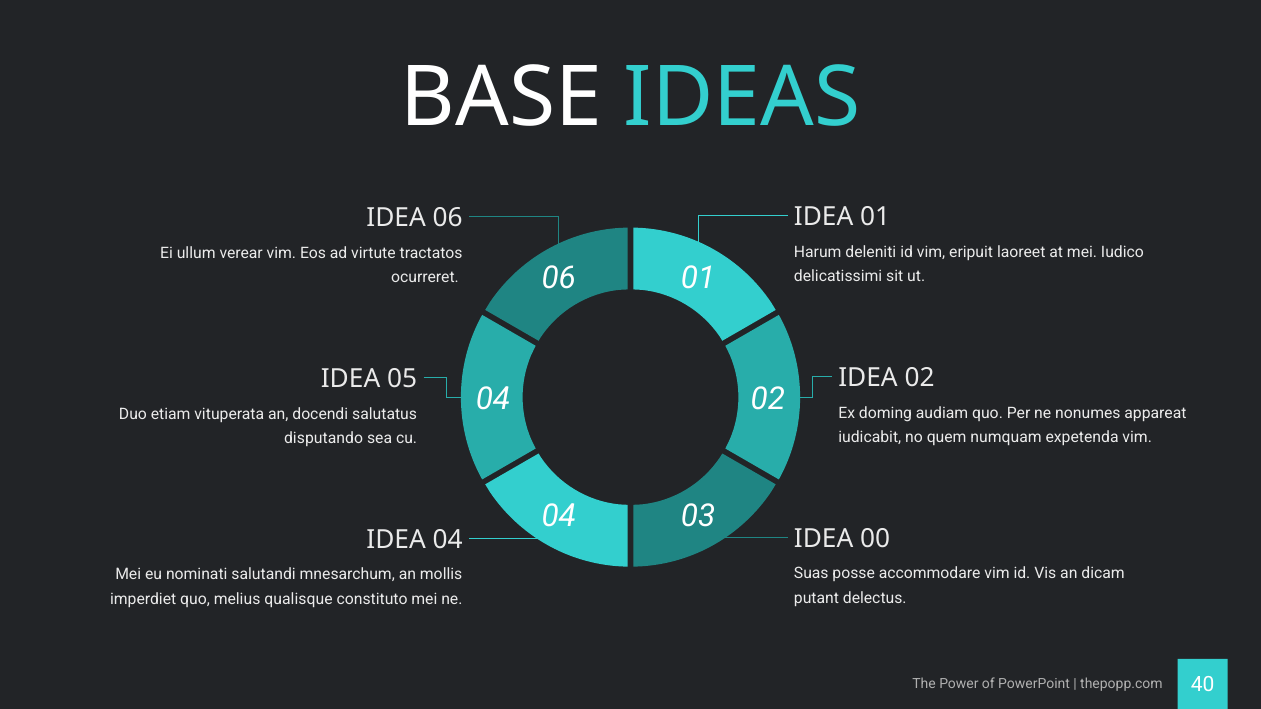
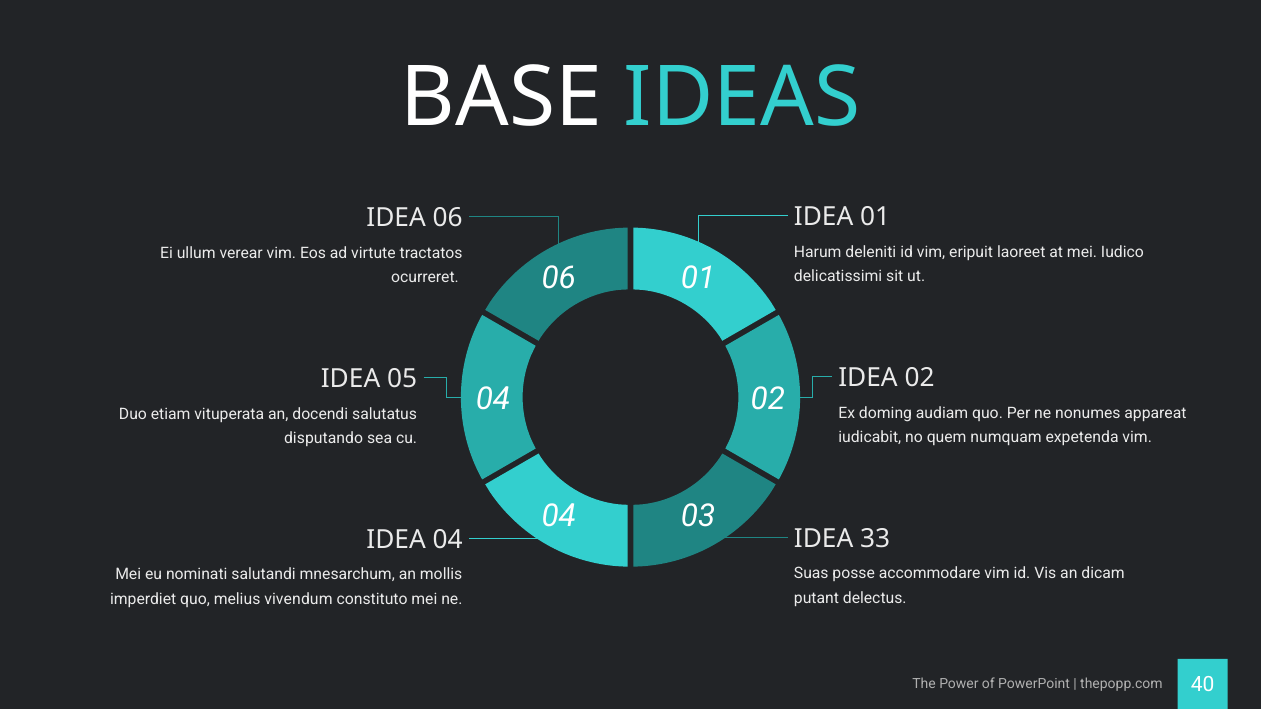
00: 00 -> 33
qualisque: qualisque -> vivendum
